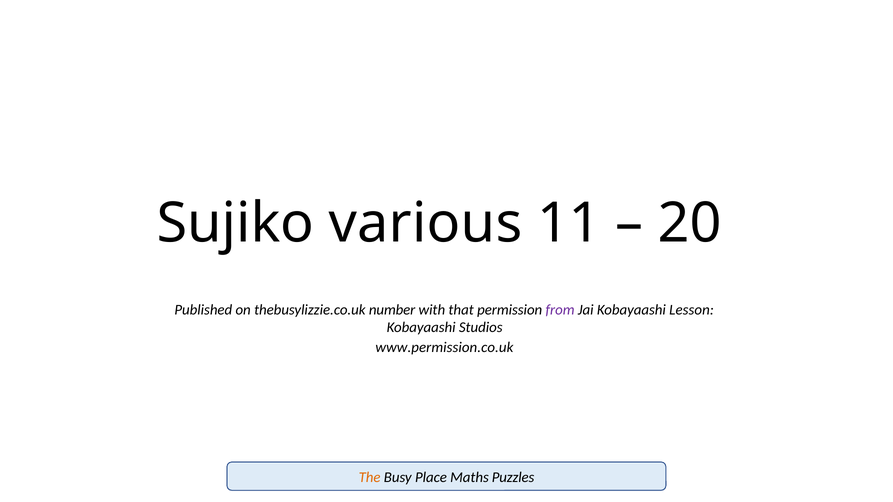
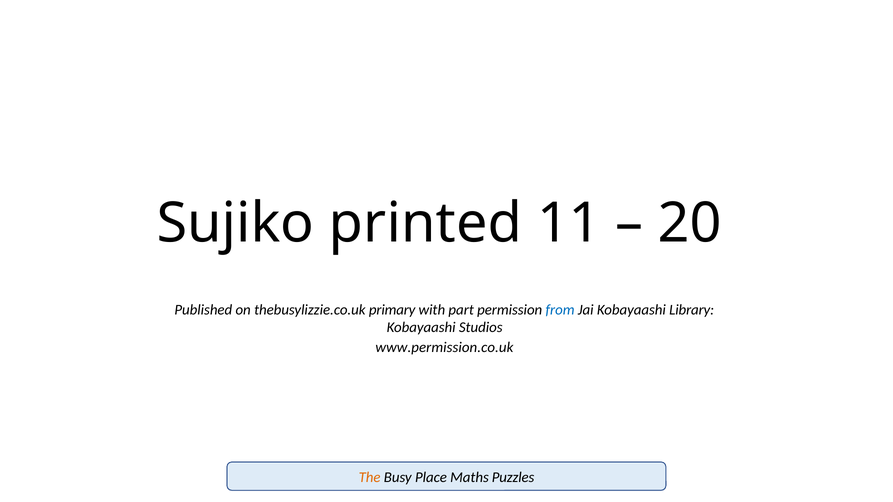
various: various -> printed
number: number -> primary
that: that -> part
from colour: purple -> blue
Lesson: Lesson -> Library
